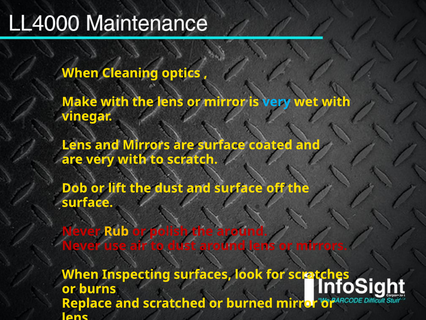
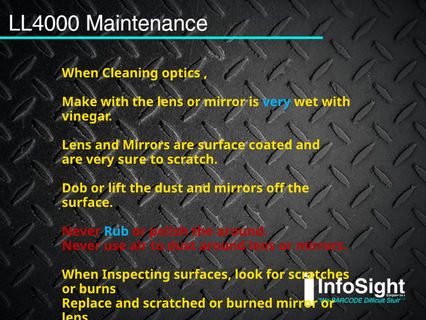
very with: with -> sure
dust and surface: surface -> mirrors
Rub colour: yellow -> light blue
